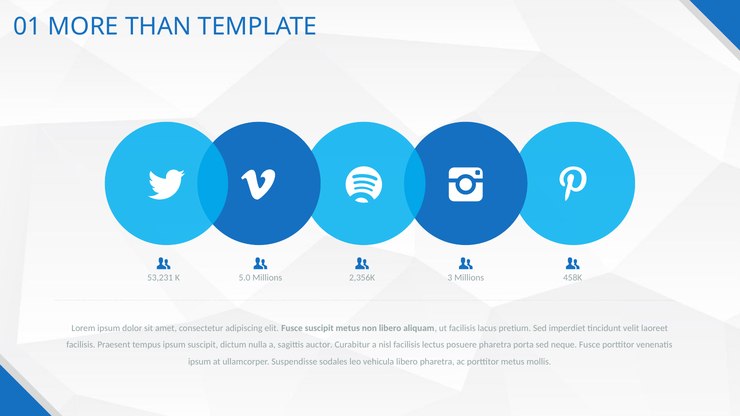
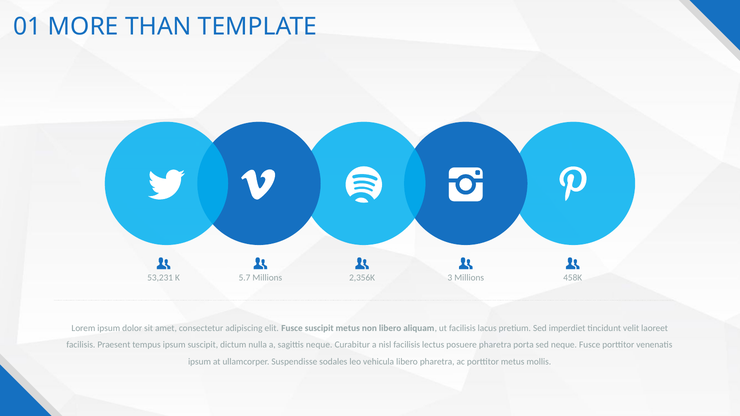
5.0: 5.0 -> 5.7
sagittis auctor: auctor -> neque
